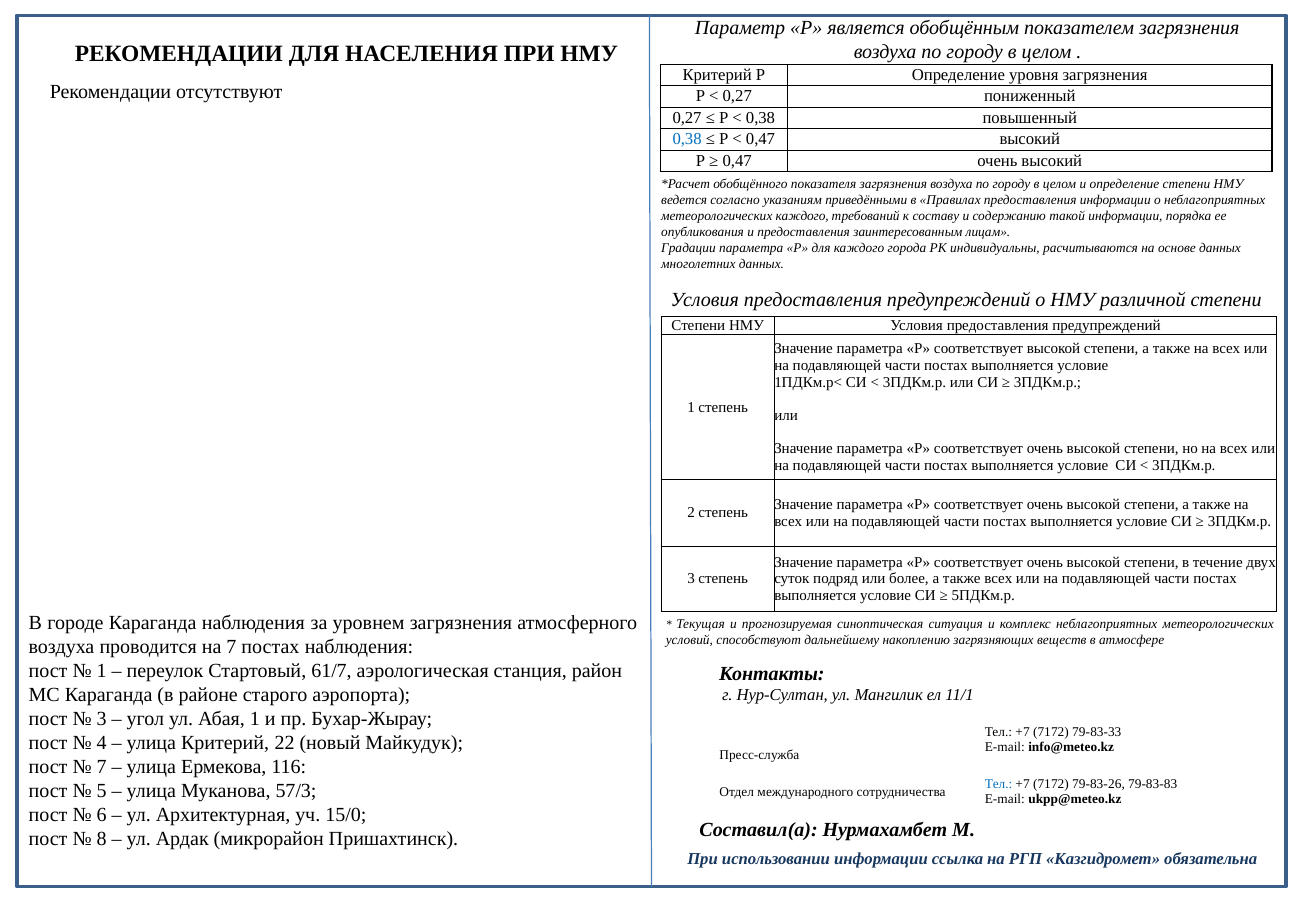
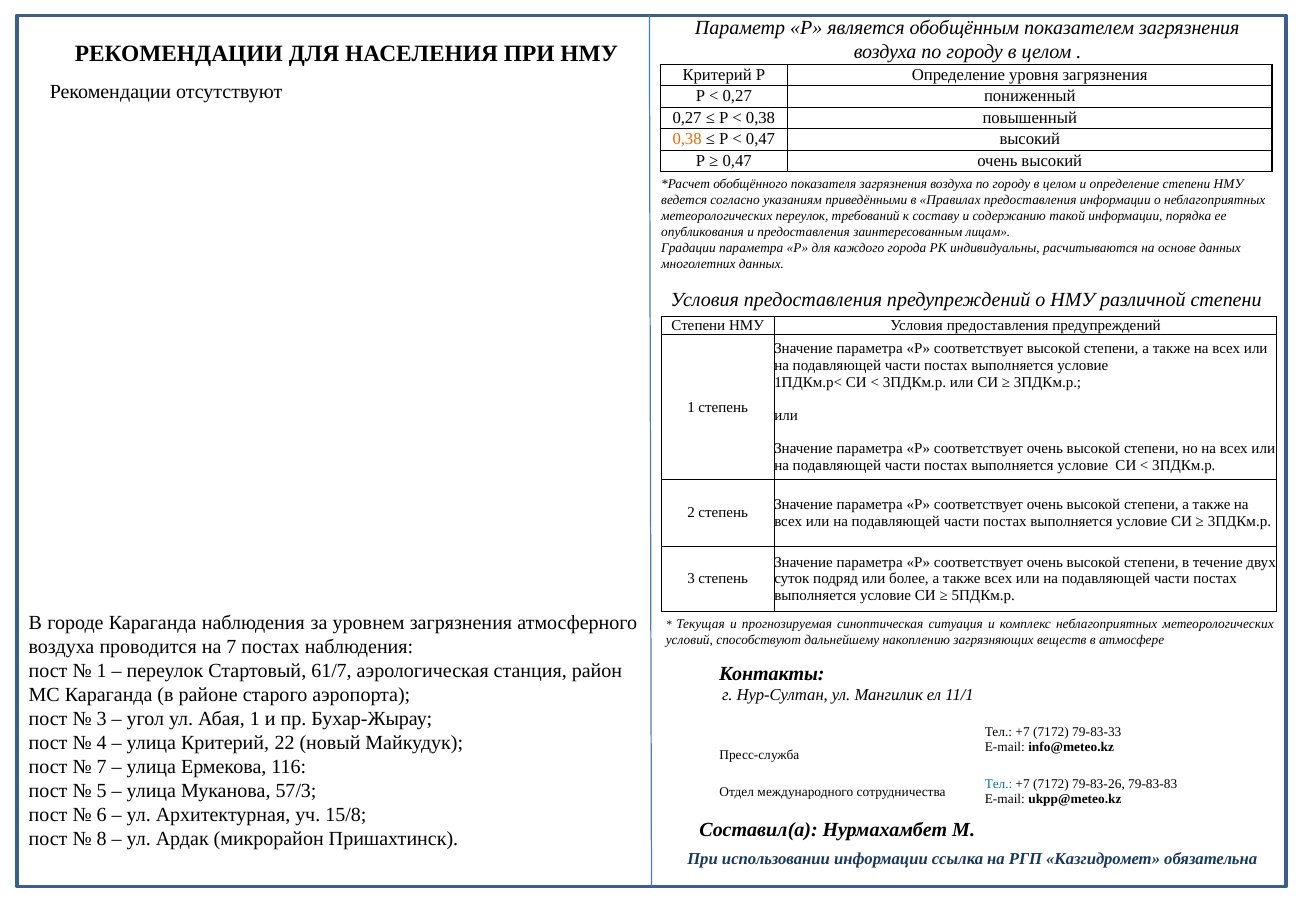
0,38 at (687, 139) colour: blue -> orange
метеорологических каждого: каждого -> переулок
15/0: 15/0 -> 15/8
